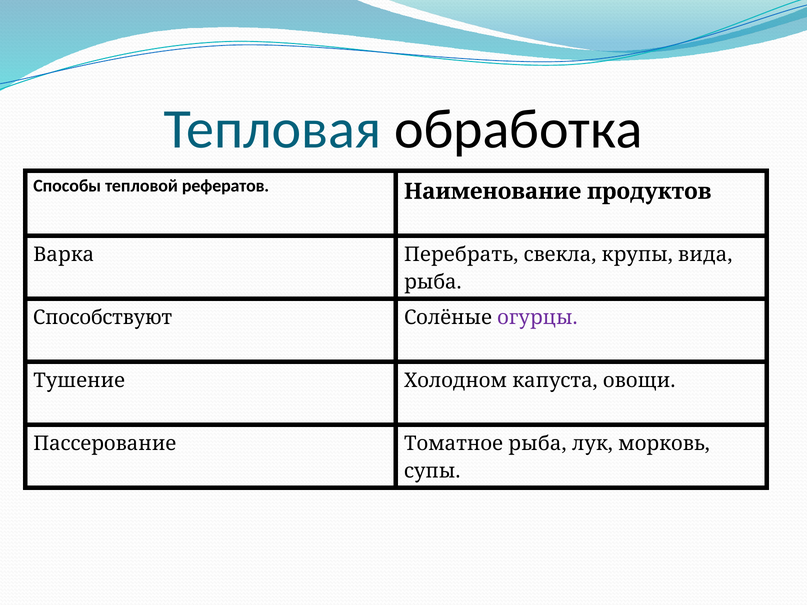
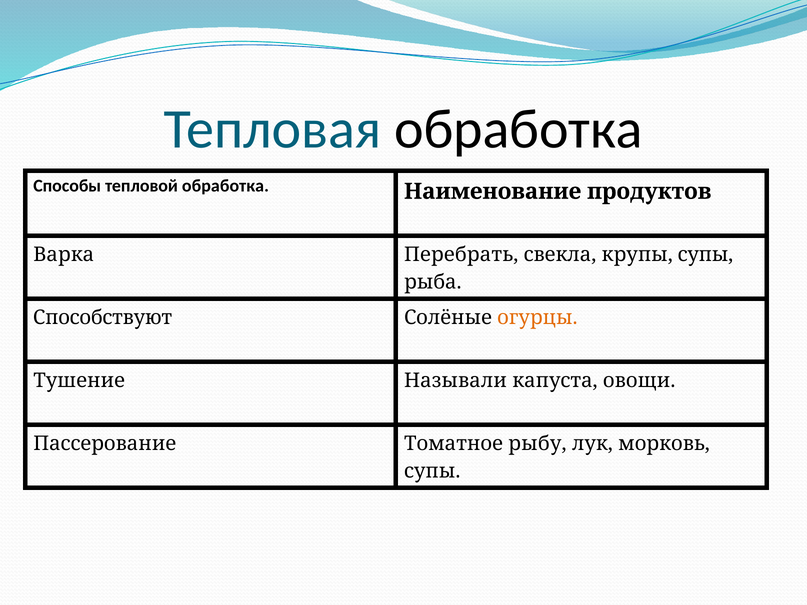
тепловой рефератов: рефератов -> обработка
крупы вида: вида -> супы
огурцы colour: purple -> orange
Холодном: Холодном -> Называли
Томатное рыба: рыба -> рыбу
